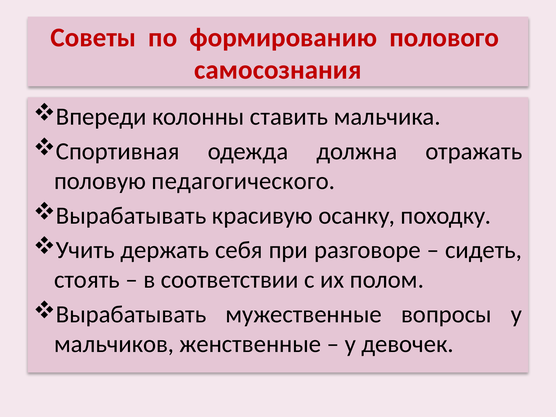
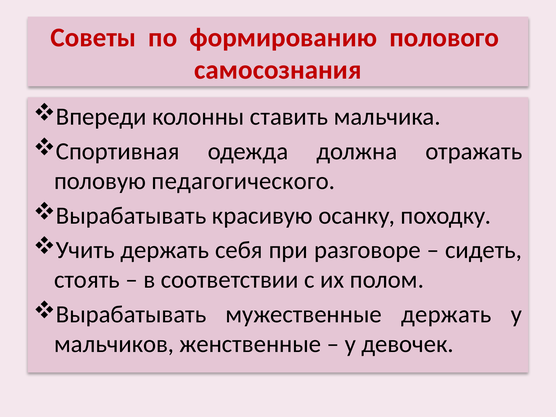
мужественные вопросы: вопросы -> держать
